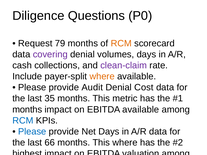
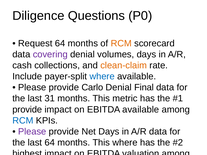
Request 79: 79 -> 64
clean-claim colour: purple -> orange
where at (102, 77) colour: orange -> blue
Audit: Audit -> Carlo
Denial Cost: Cost -> Final
35: 35 -> 31
months at (27, 110): months -> provide
Please at (32, 132) colour: blue -> purple
last 66: 66 -> 64
